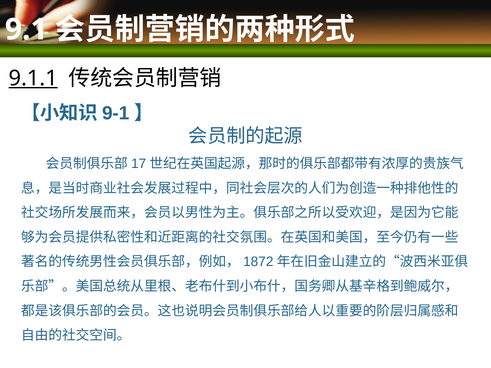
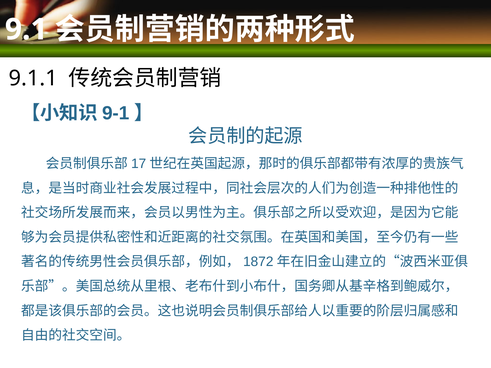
9.1.1 underline: present -> none
